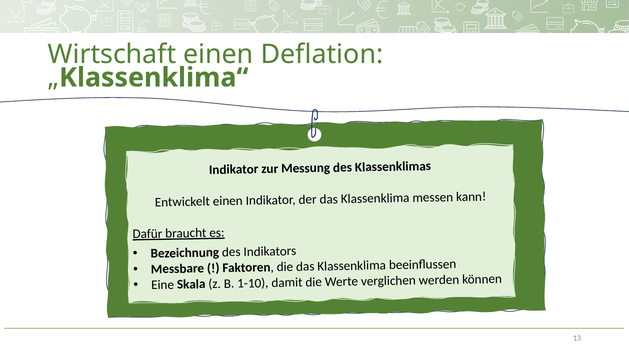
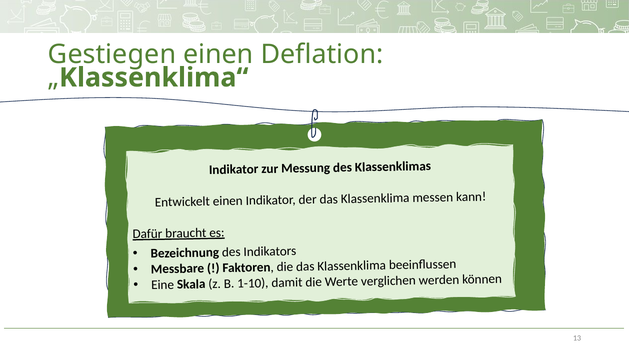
Wirtschaft: Wirtschaft -> Gestiegen
